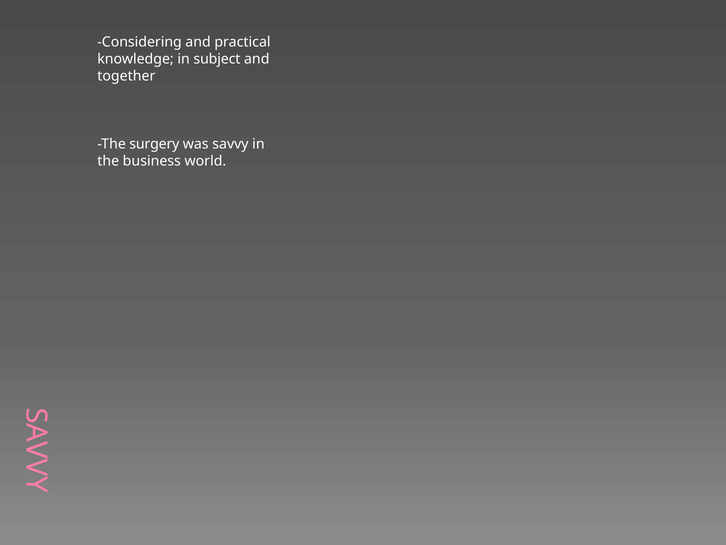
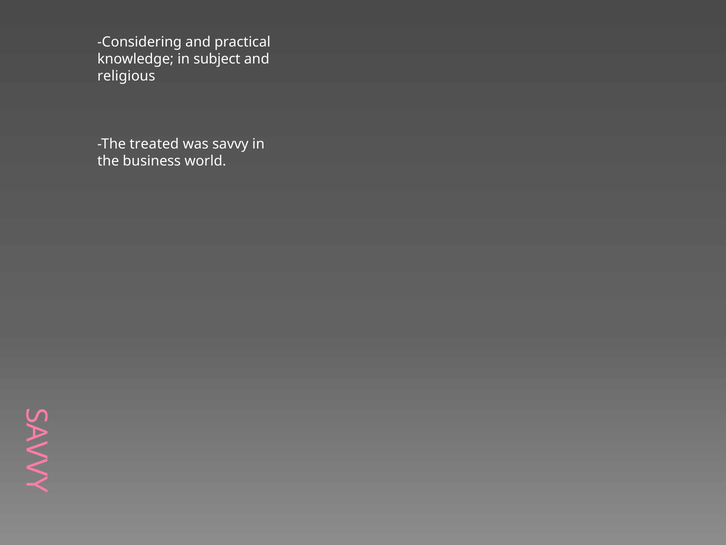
together: together -> religious
surgery: surgery -> treated
